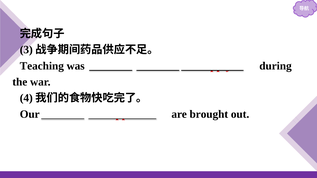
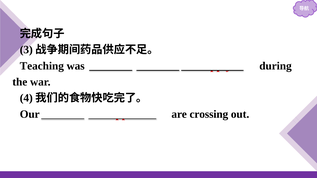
brought: brought -> crossing
